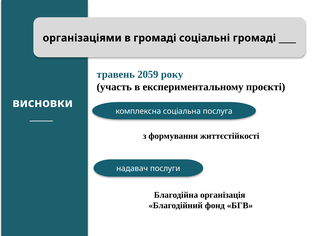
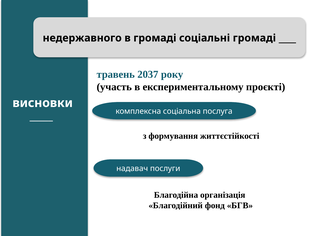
організаціями: організаціями -> недержавного
2059: 2059 -> 2037
